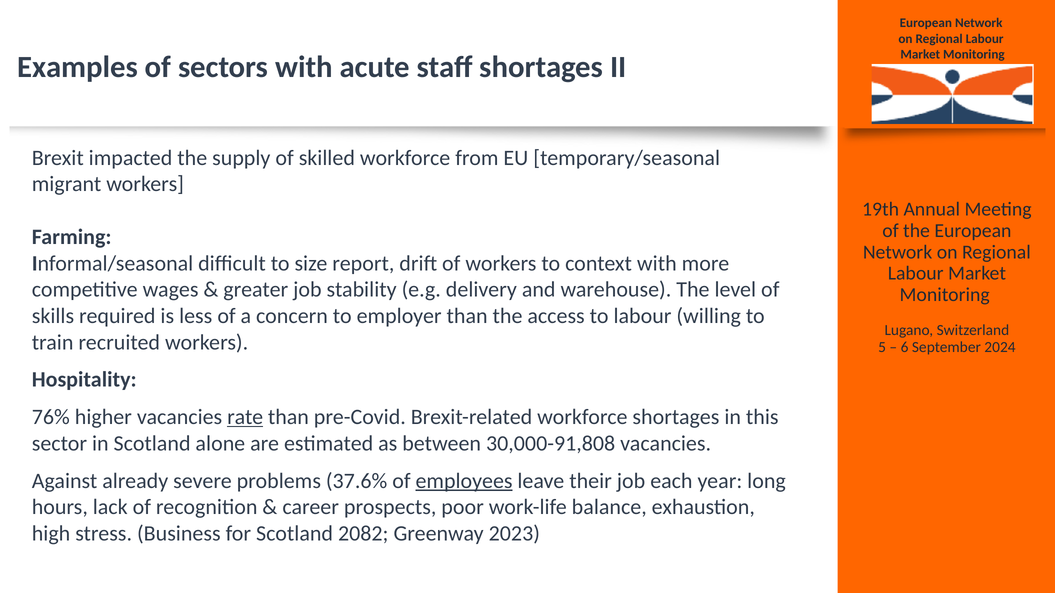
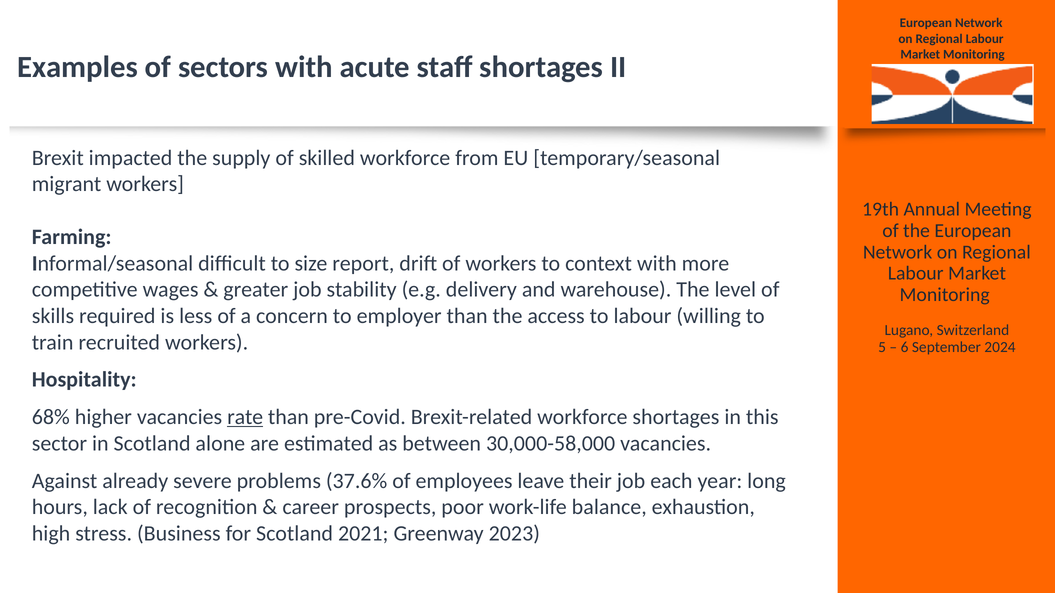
76%: 76% -> 68%
30,000-91,808: 30,000-91,808 -> 30,000-58,000
employees underline: present -> none
2082: 2082 -> 2021
